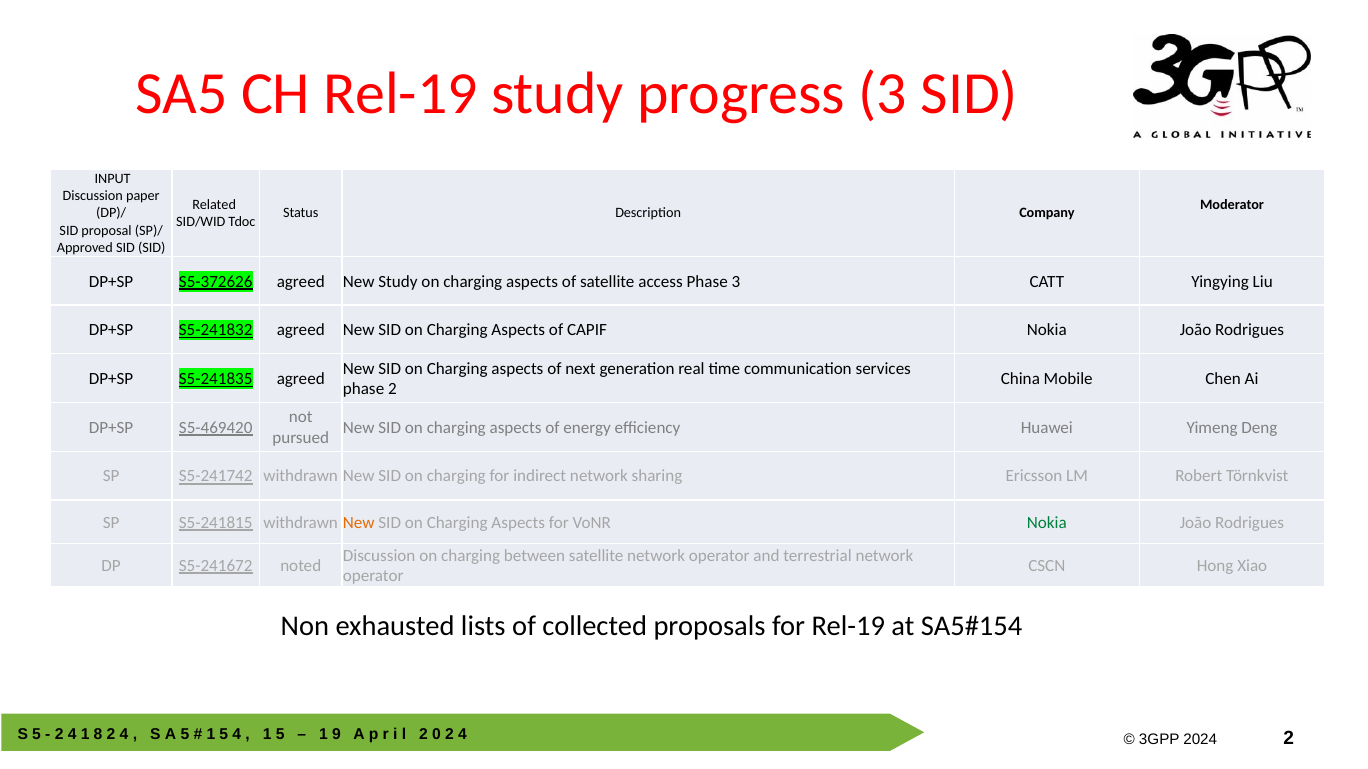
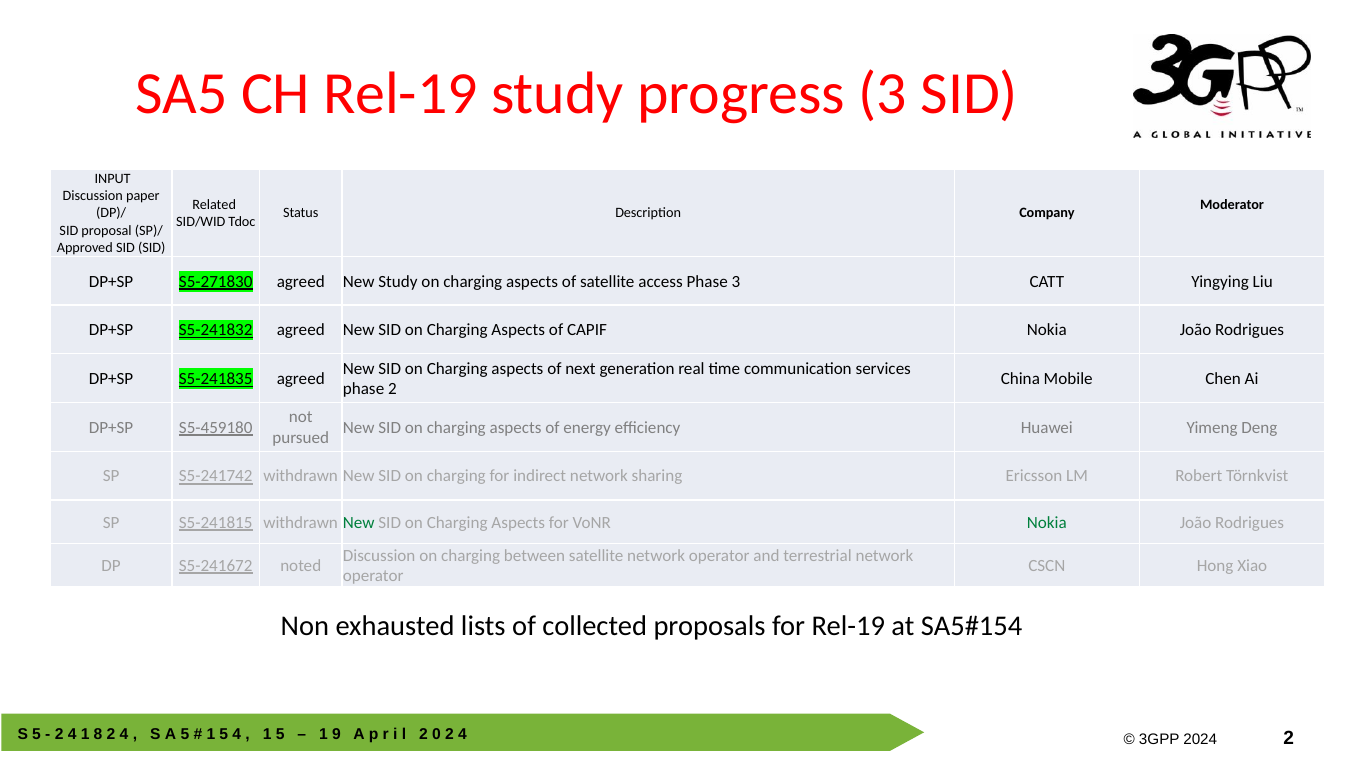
S5-372626: S5-372626 -> S5-271830
S5-469420: S5-469420 -> S5-459180
New at (359, 523) colour: orange -> green
